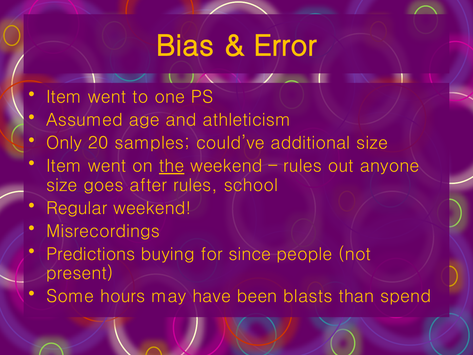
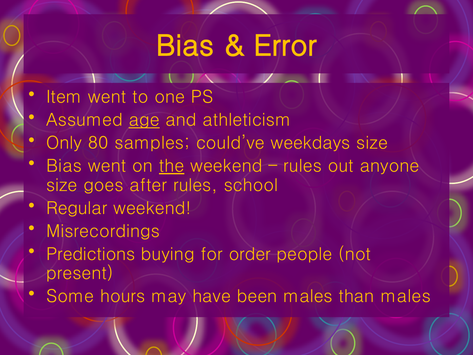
age underline: none -> present
20: 20 -> 80
additional: additional -> weekdays
Item at (64, 166): Item -> Bias
since: since -> order
been blasts: blasts -> males
than spend: spend -> males
